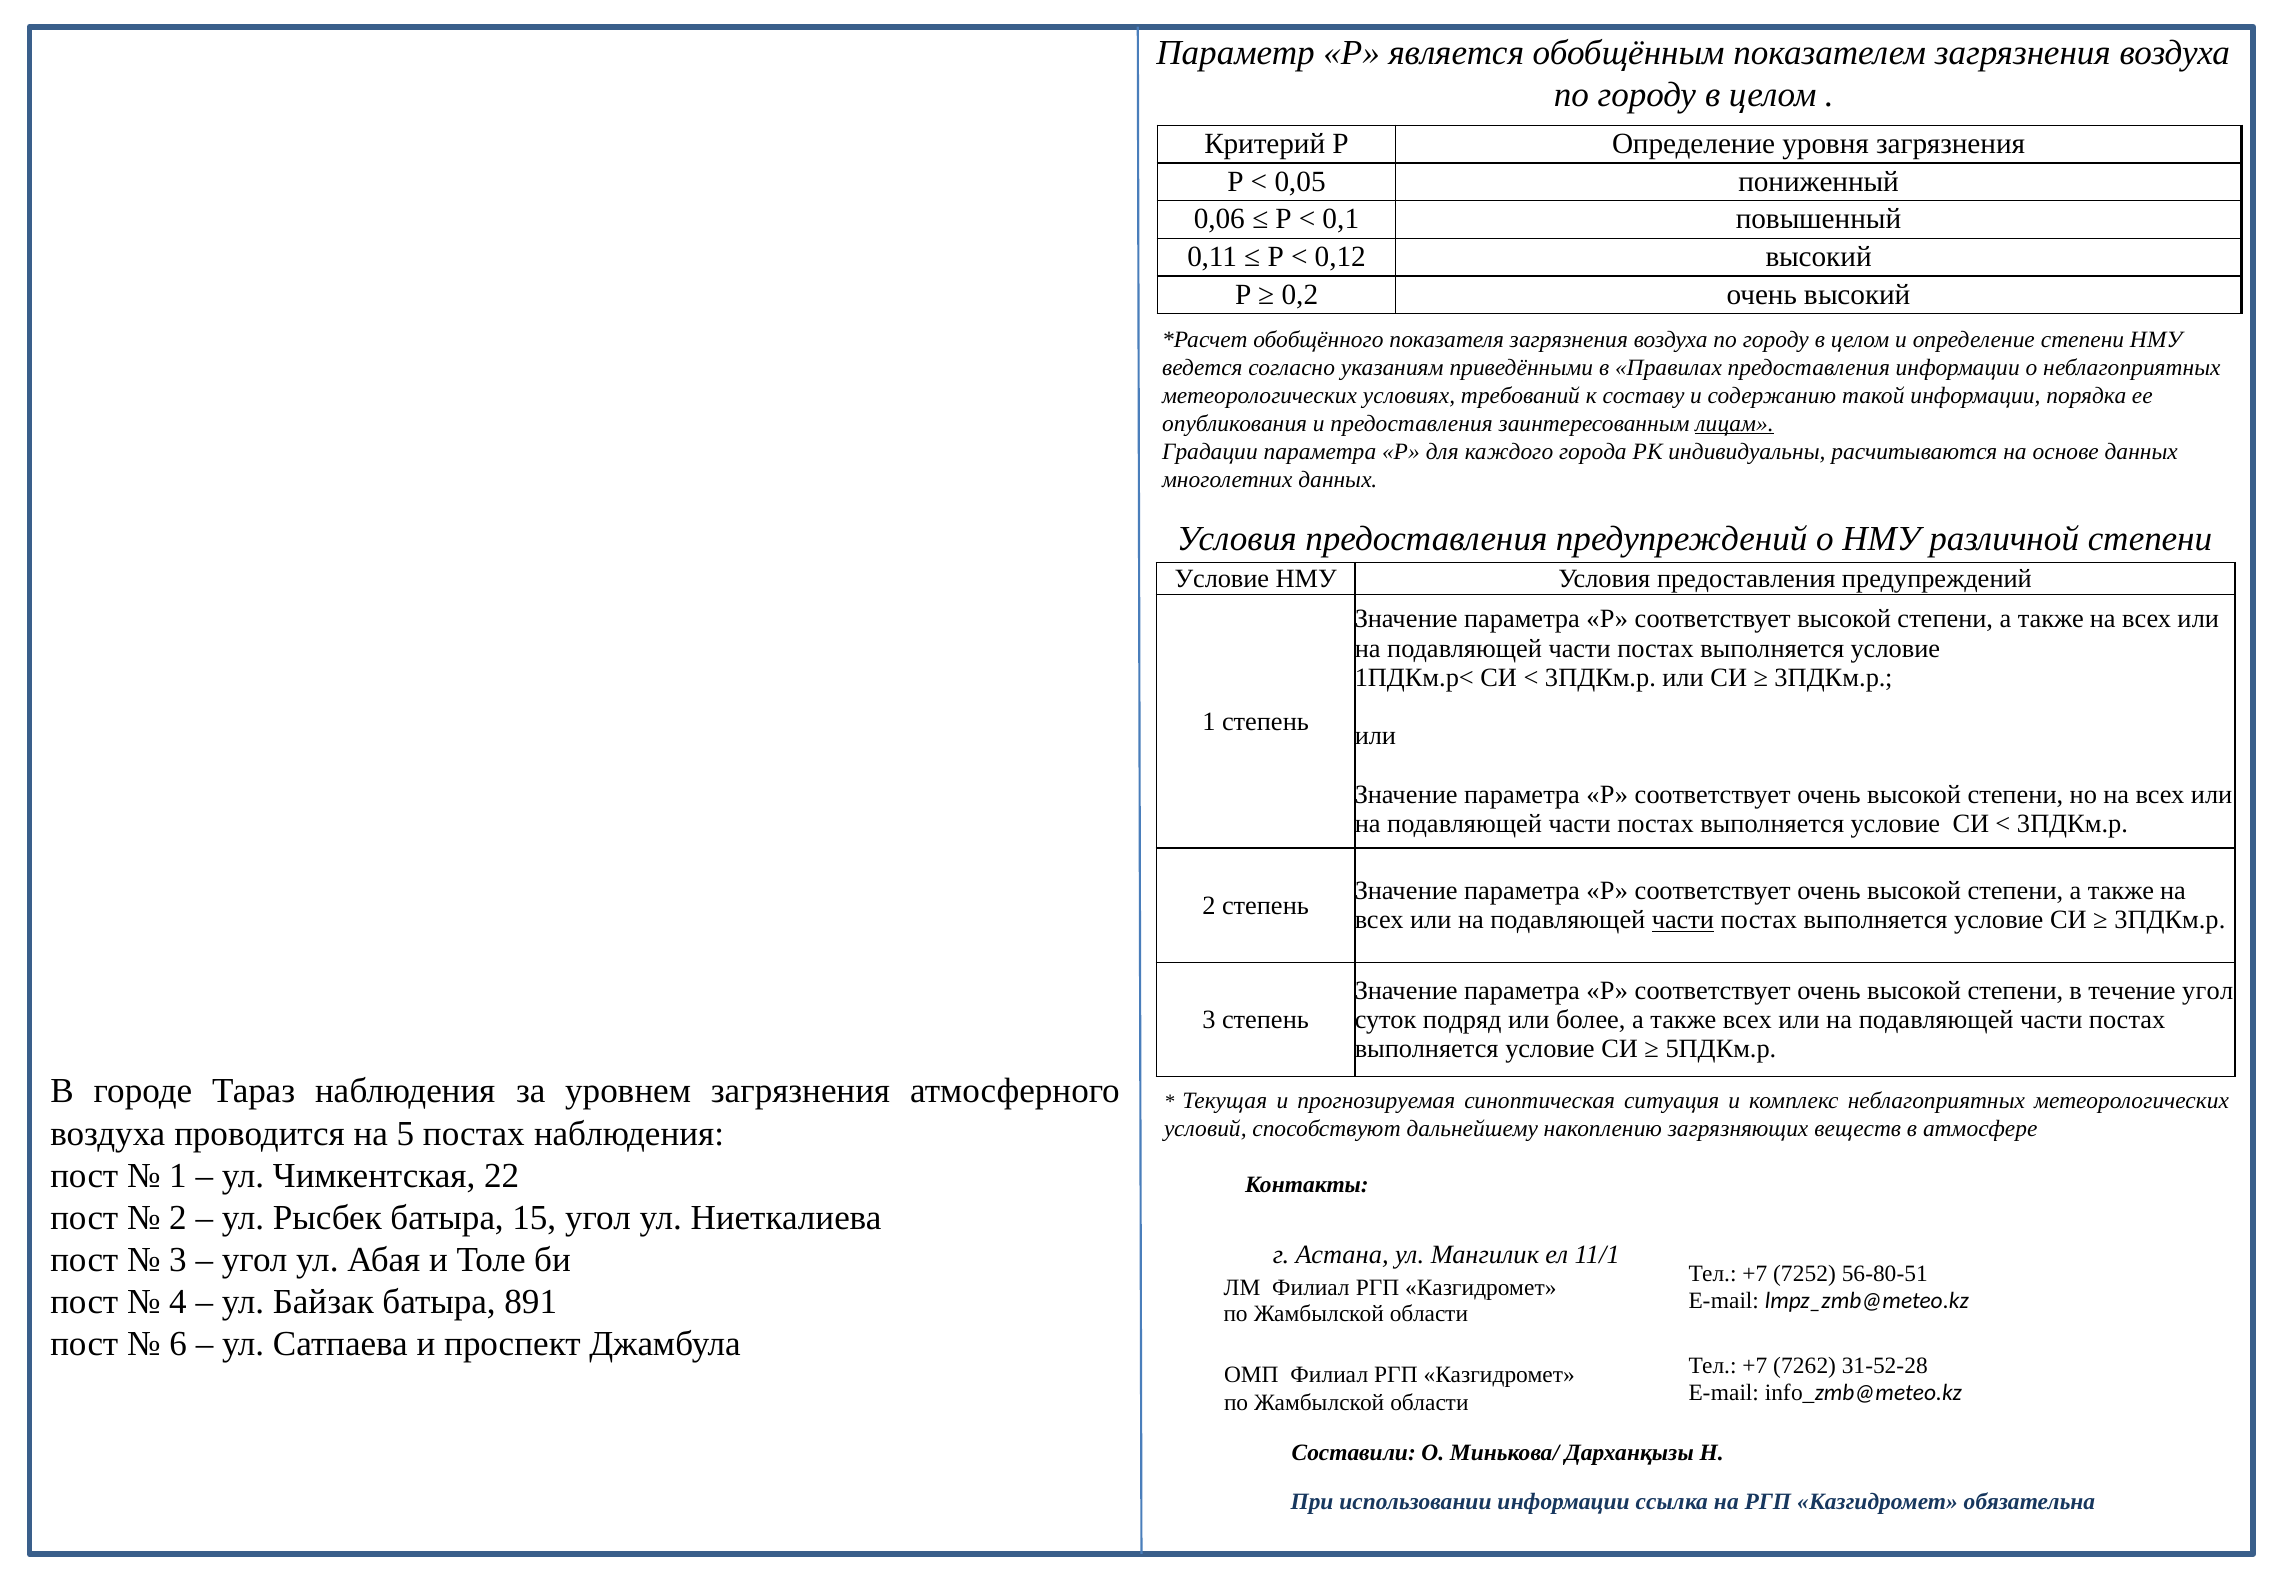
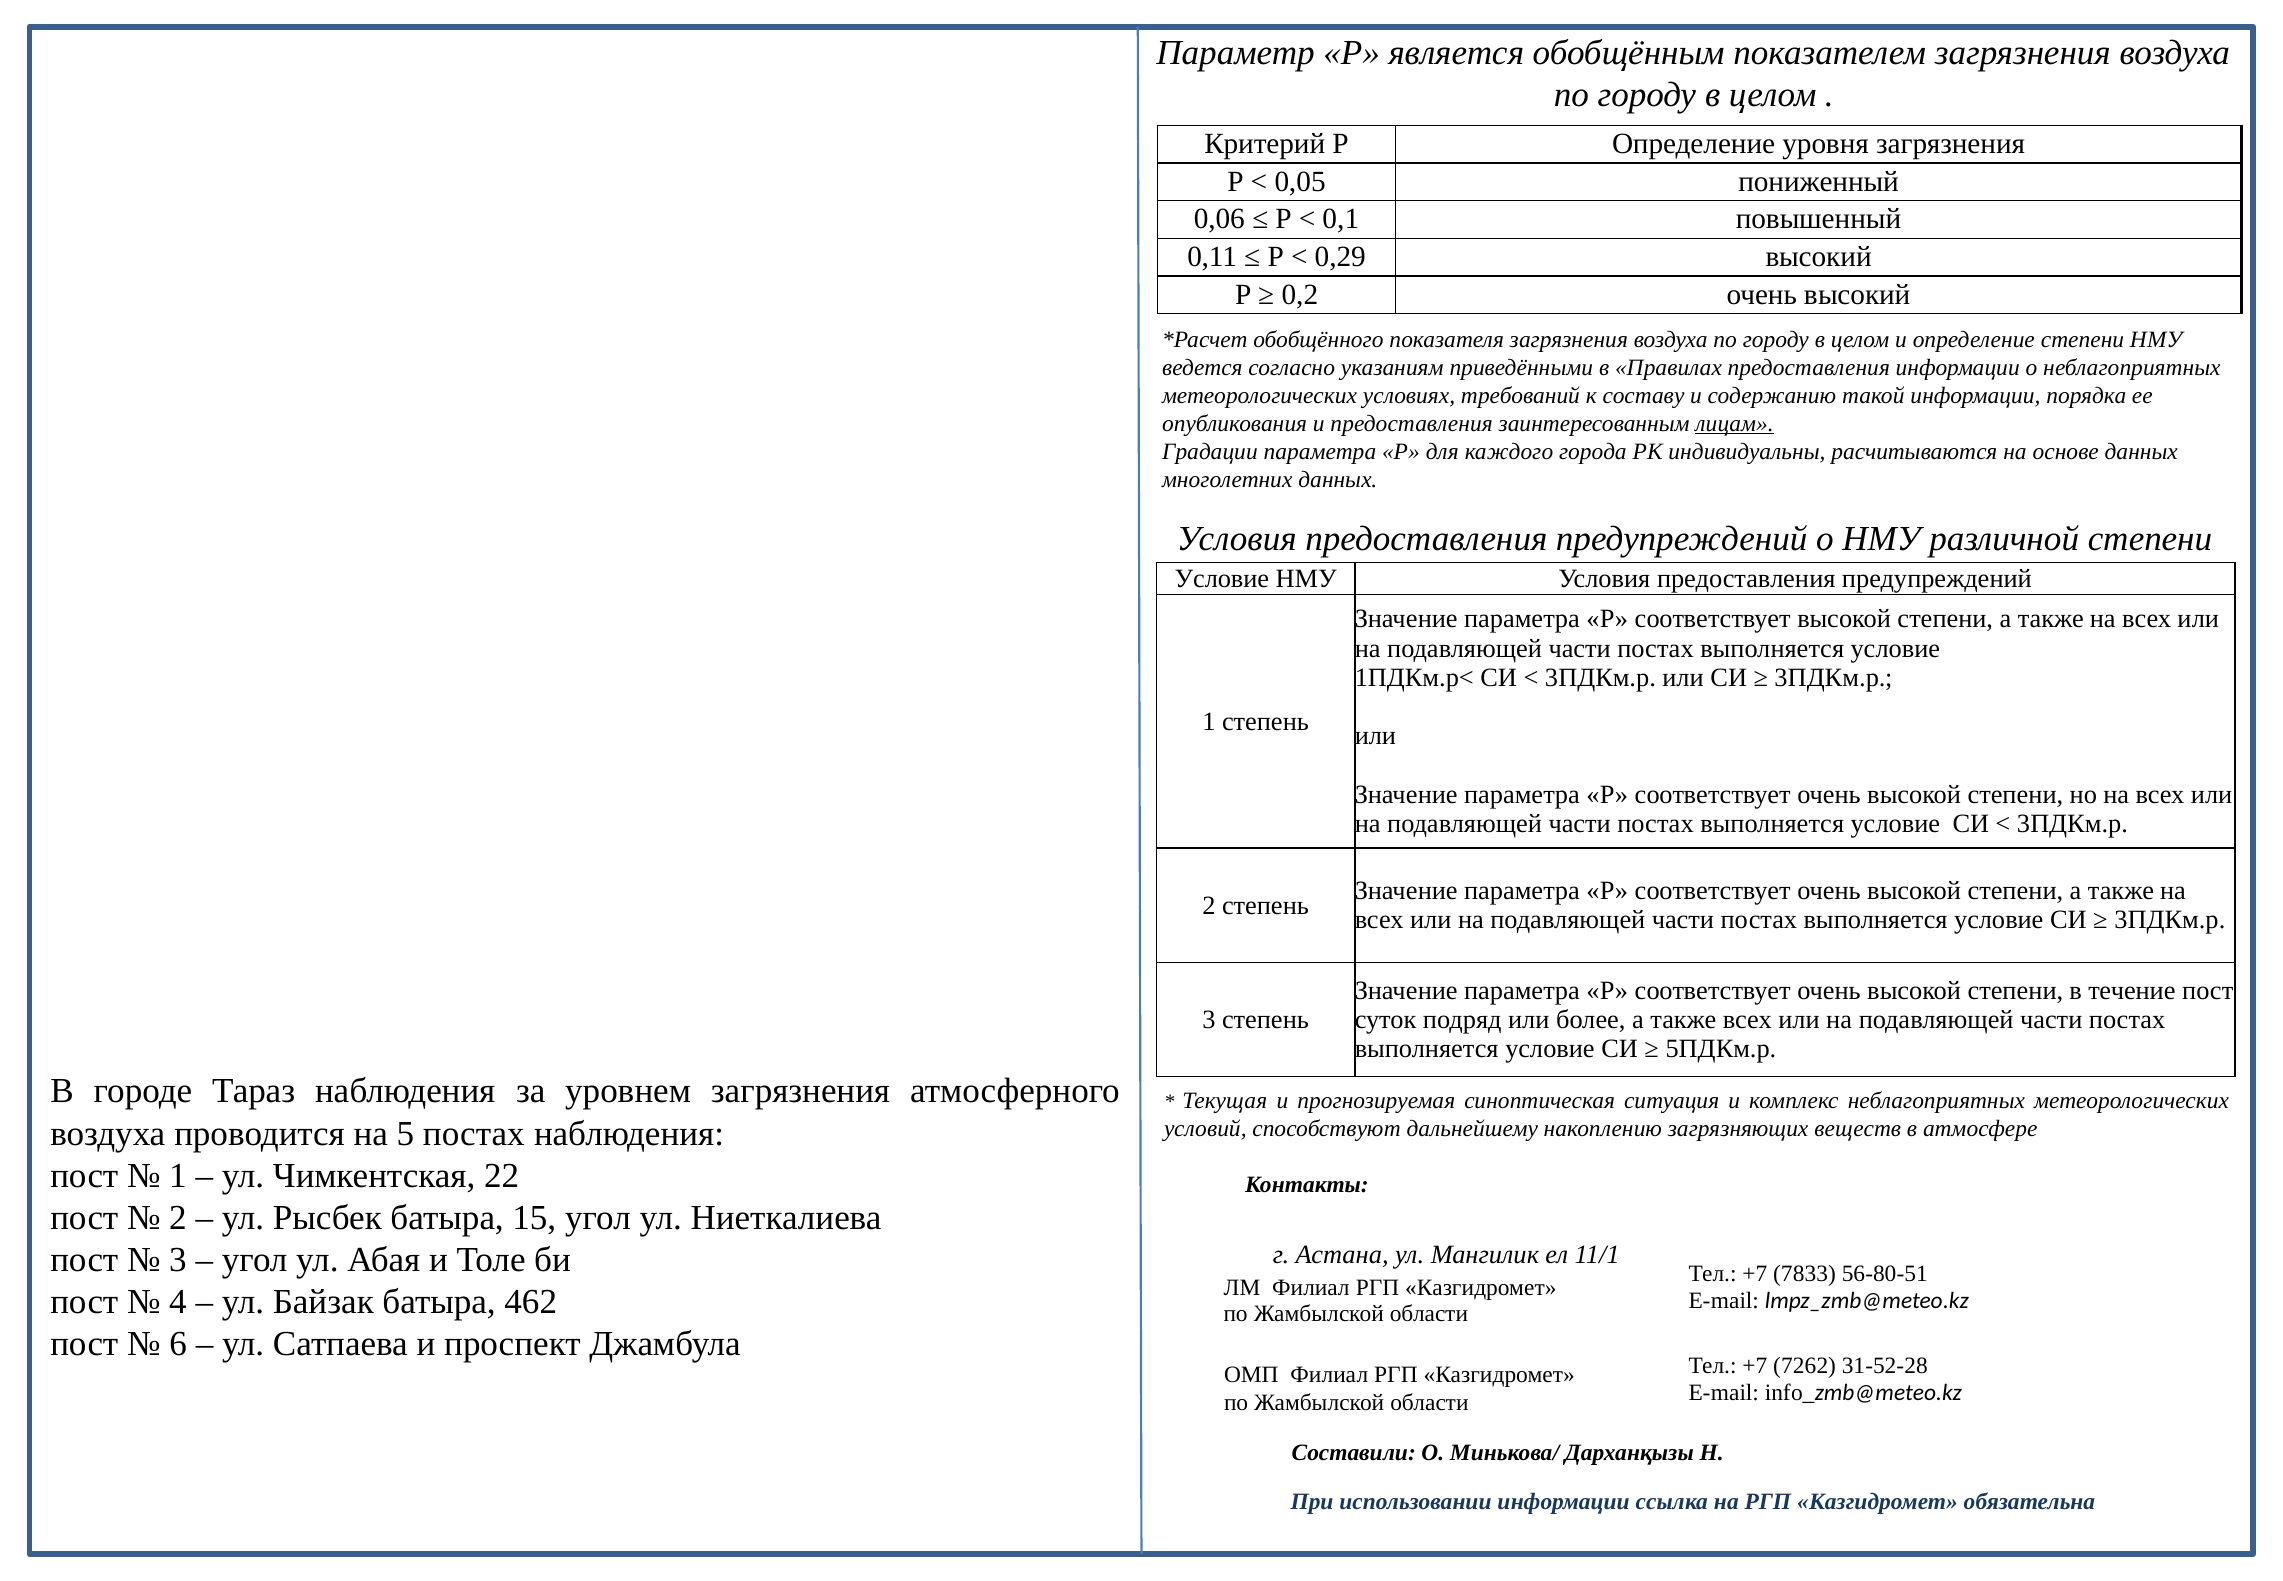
0,12: 0,12 -> 0,29
части at (1683, 920) underline: present -> none
течение угол: угол -> пост
7252: 7252 -> 7833
891: 891 -> 462
